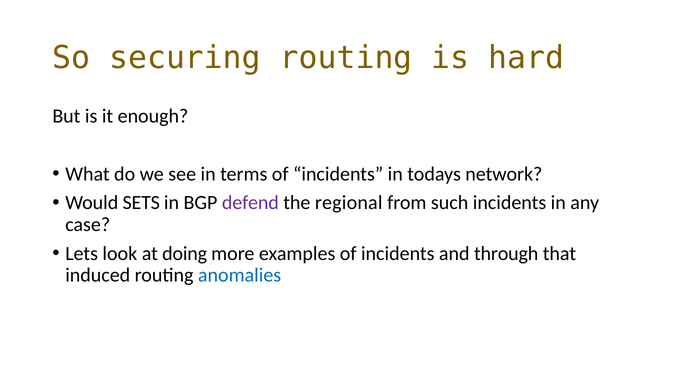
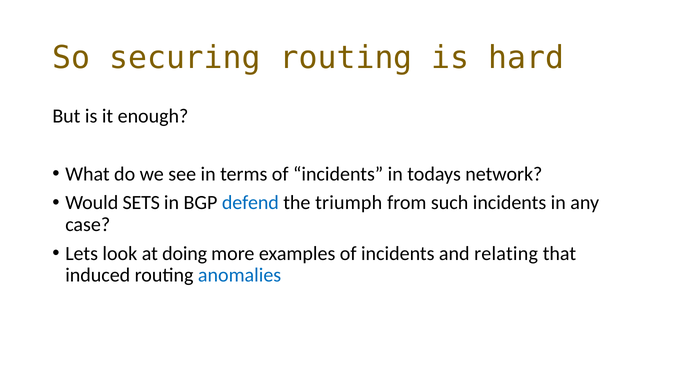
defend colour: purple -> blue
regional: regional -> triumph
through: through -> relating
